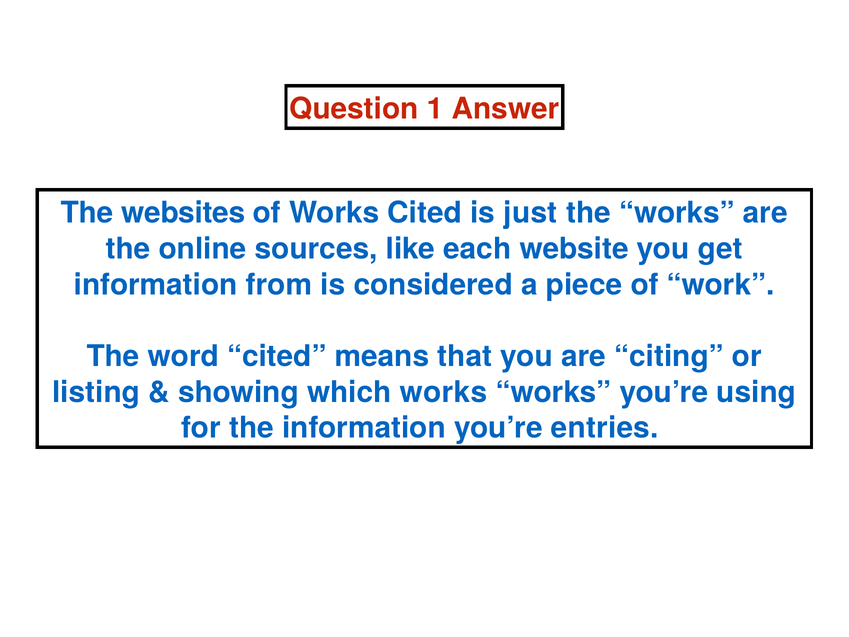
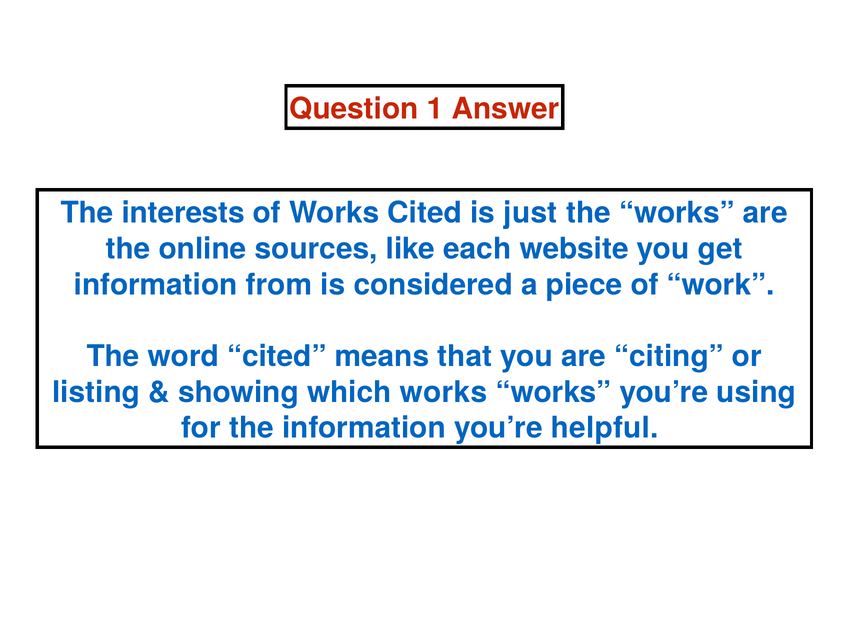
websites: websites -> interests
entries: entries -> helpful
